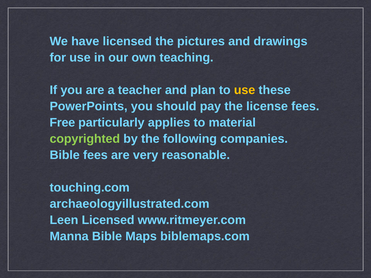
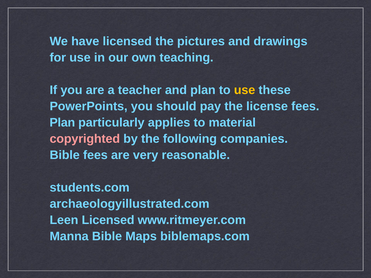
Free at (62, 123): Free -> Plan
copyrighted colour: light green -> pink
touching.com: touching.com -> students.com
